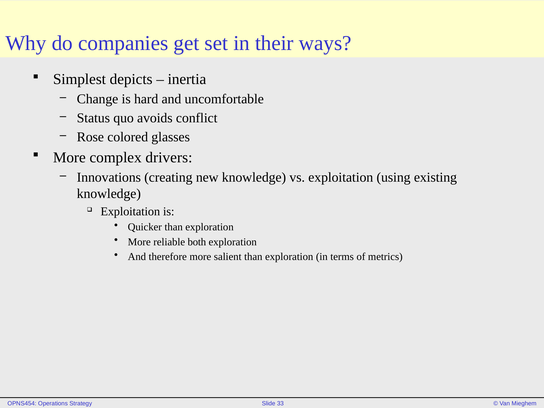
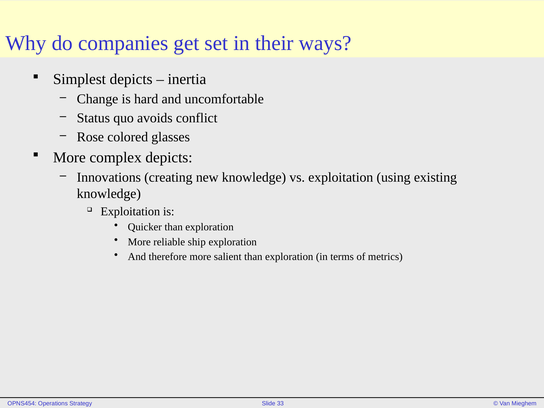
complex drivers: drivers -> depicts
both: both -> ship
